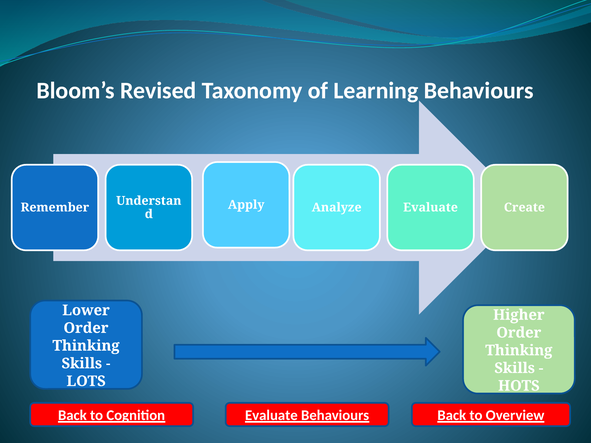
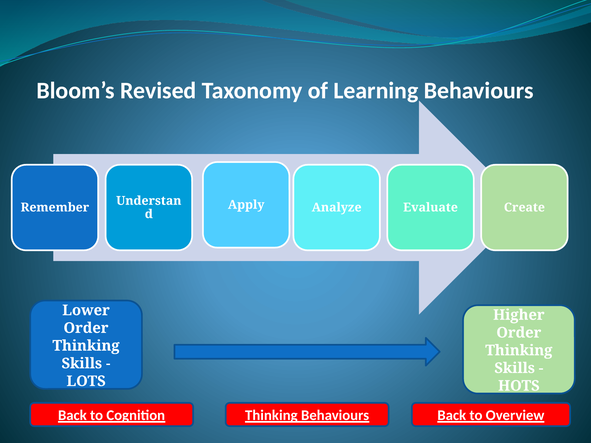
Cognition Evaluate: Evaluate -> Thinking
